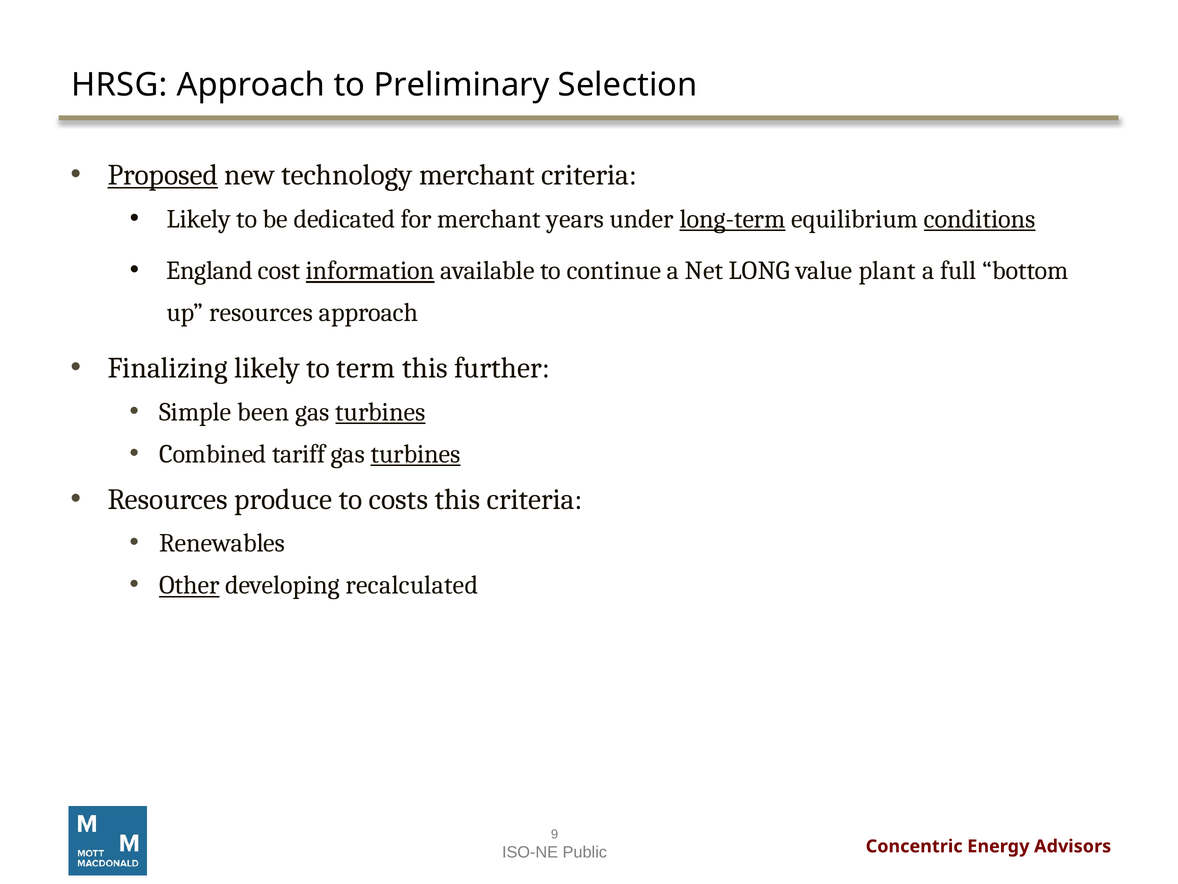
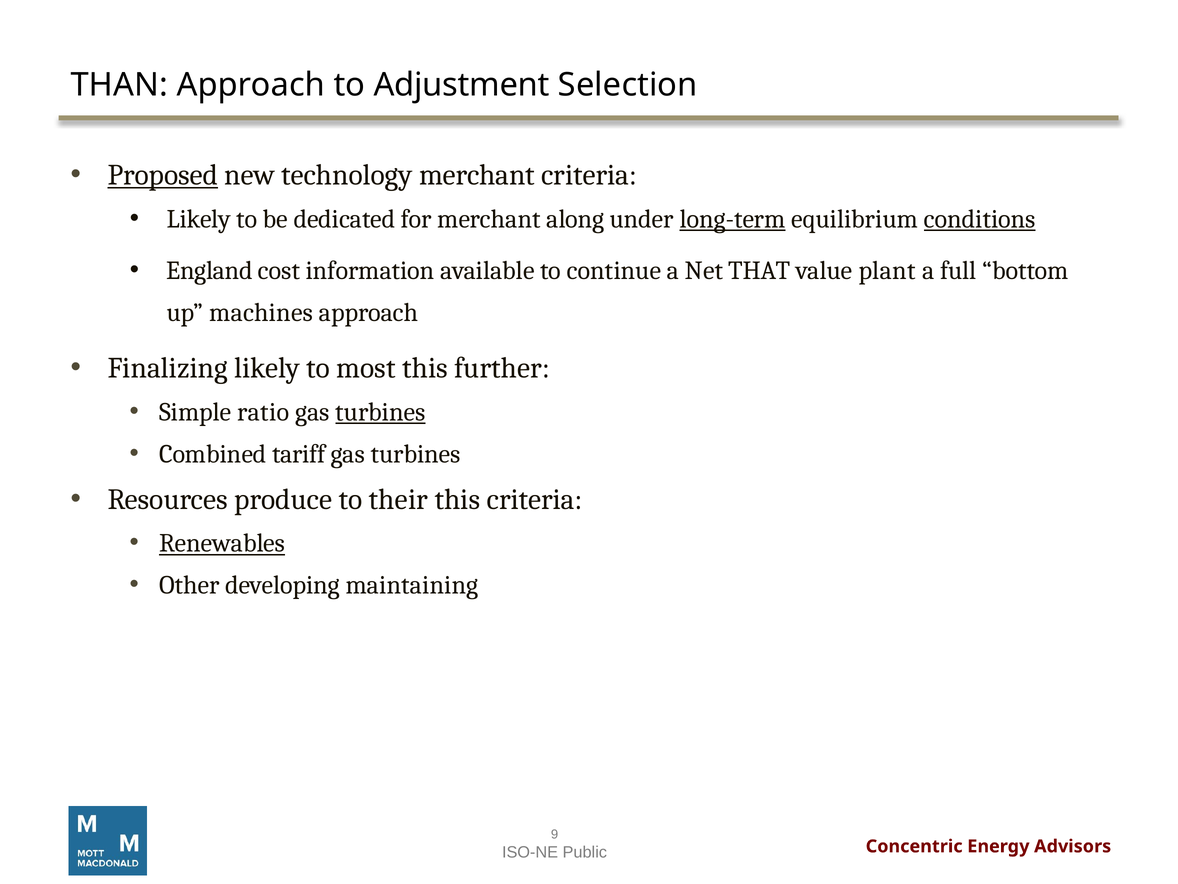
HRSG: HRSG -> THAN
Preliminary: Preliminary -> Adjustment
years: years -> along
information underline: present -> none
LONG: LONG -> THAT
up resources: resources -> machines
term: term -> most
been: been -> ratio
turbines at (416, 454) underline: present -> none
costs: costs -> their
Renewables underline: none -> present
Other underline: present -> none
recalculated: recalculated -> maintaining
